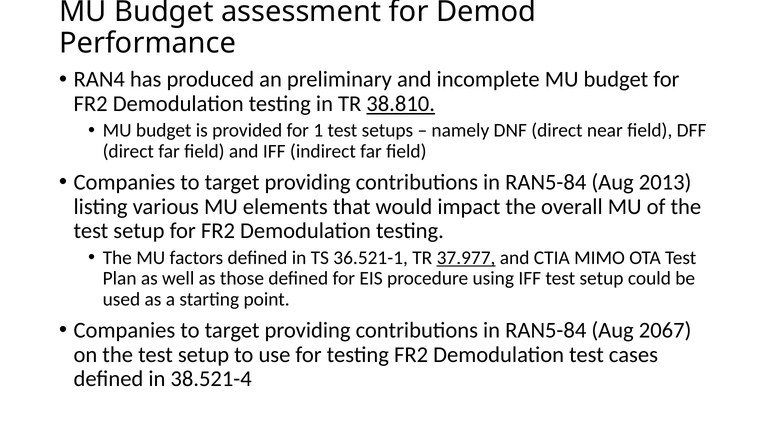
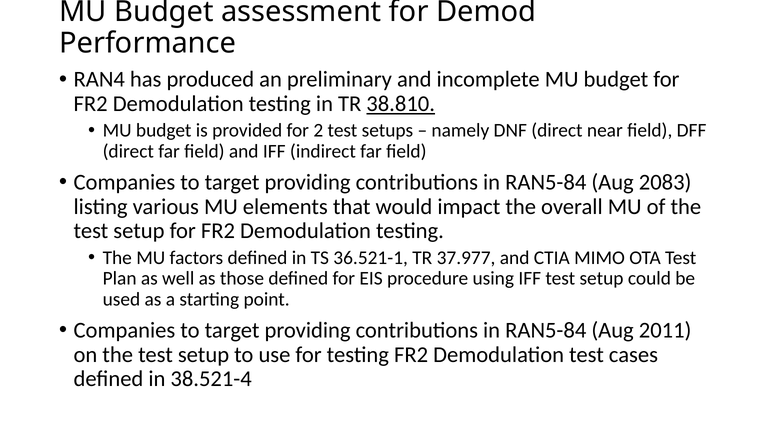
1: 1 -> 2
2013: 2013 -> 2083
37.977 underline: present -> none
2067: 2067 -> 2011
